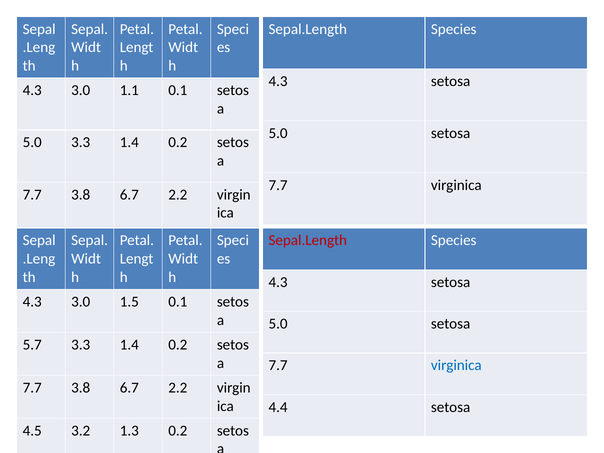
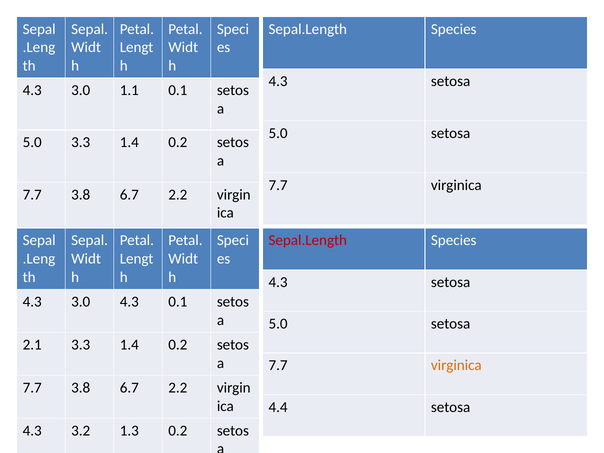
3.0 1.5: 1.5 -> 4.3
5.7: 5.7 -> 2.1
virginica at (456, 365) colour: blue -> orange
4.5 at (32, 431): 4.5 -> 4.3
